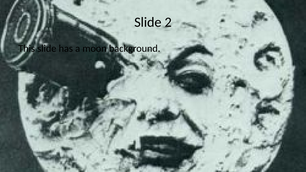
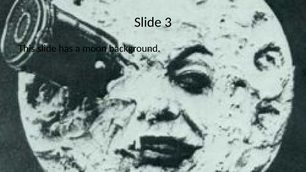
2: 2 -> 3
